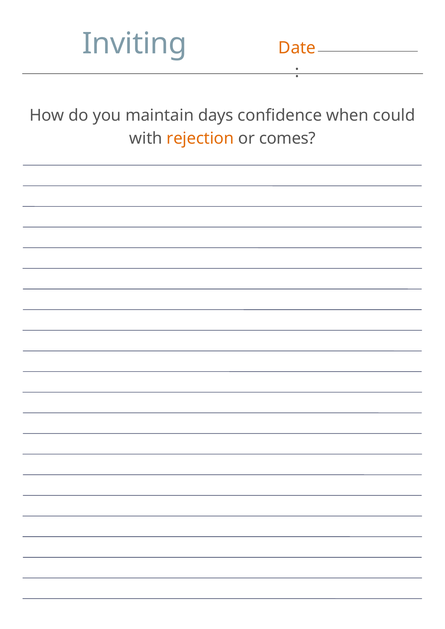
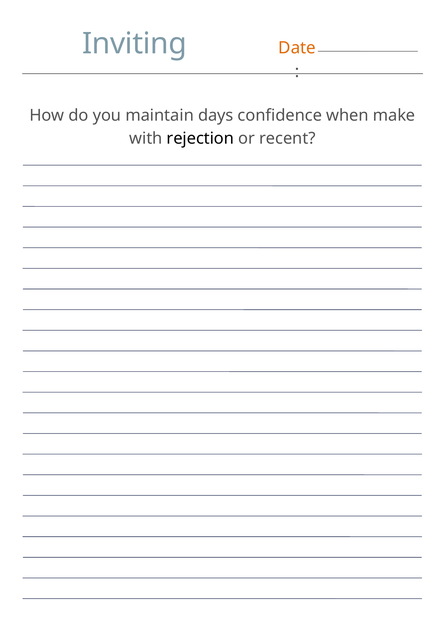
could: could -> make
rejection colour: orange -> black
comes: comes -> recent
